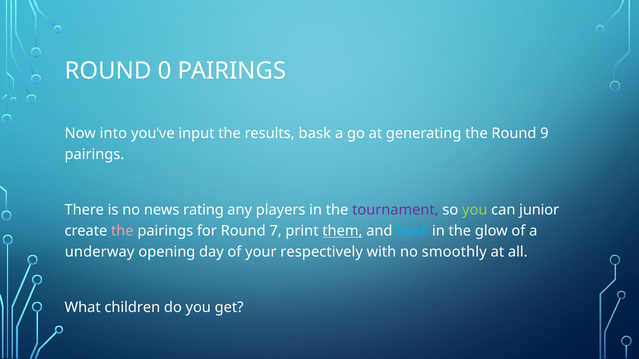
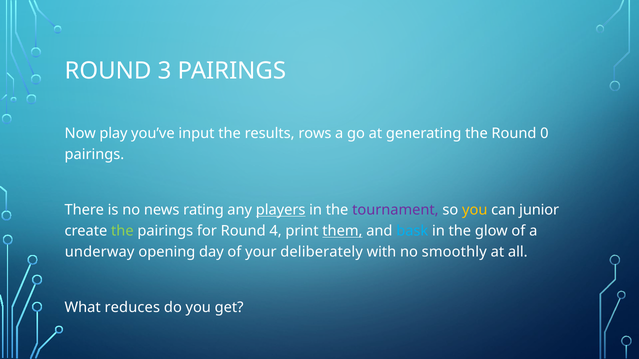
0: 0 -> 3
into: into -> play
results bask: bask -> rows
9: 9 -> 0
players underline: none -> present
you at (475, 210) colour: light green -> yellow
the at (122, 231) colour: pink -> light green
7: 7 -> 4
respectively: respectively -> deliberately
children: children -> reduces
